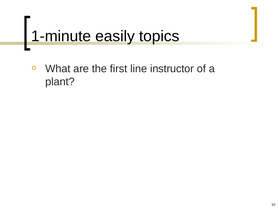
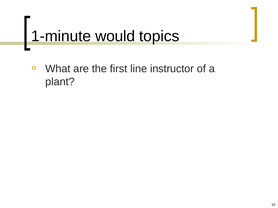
easily: easily -> would
